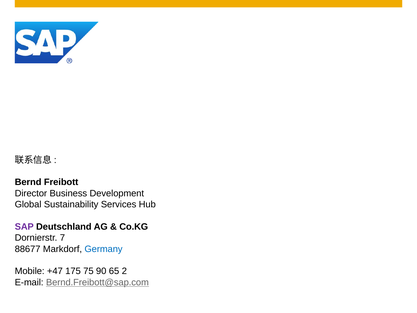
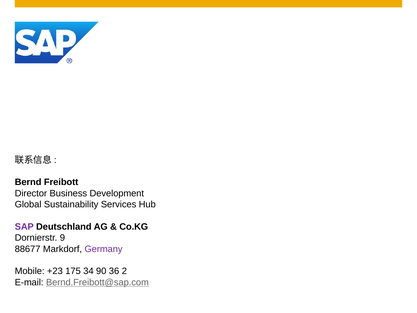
7: 7 -> 9
Germany colour: blue -> purple
+47: +47 -> +23
75: 75 -> 34
65: 65 -> 36
